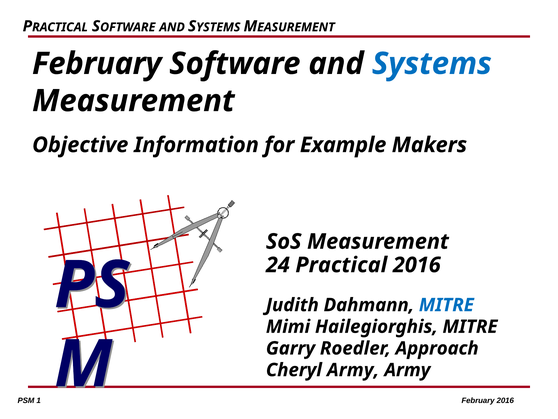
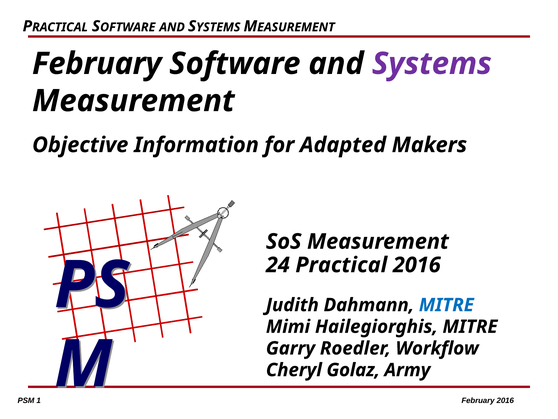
Systems at (432, 64) colour: blue -> purple
Example: Example -> Adapted
Approach: Approach -> Workflow
Cheryl Army: Army -> Golaz
